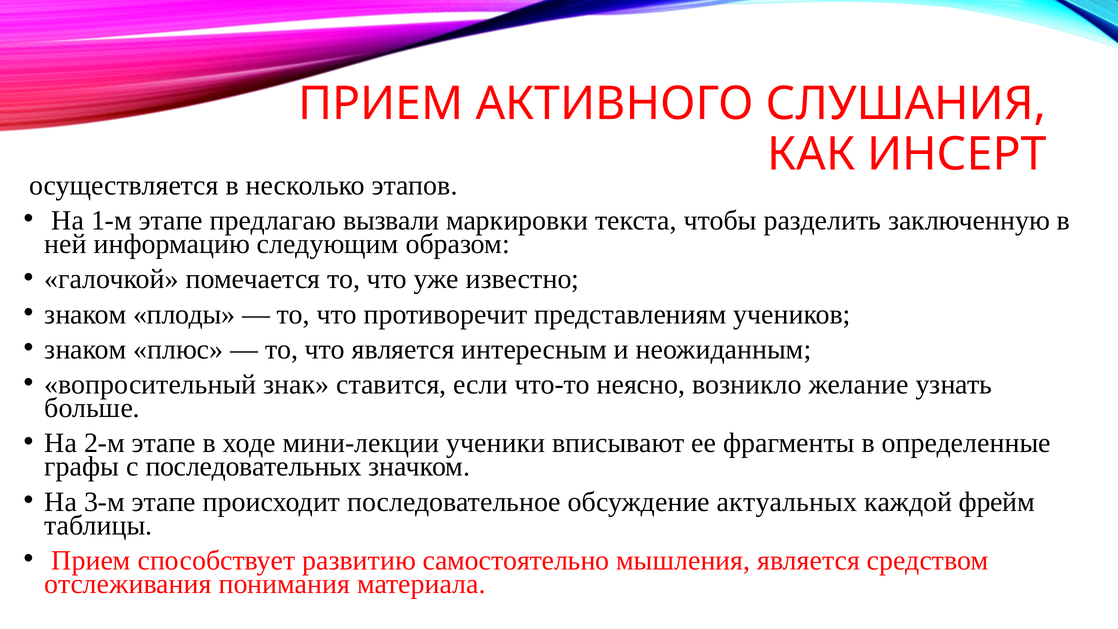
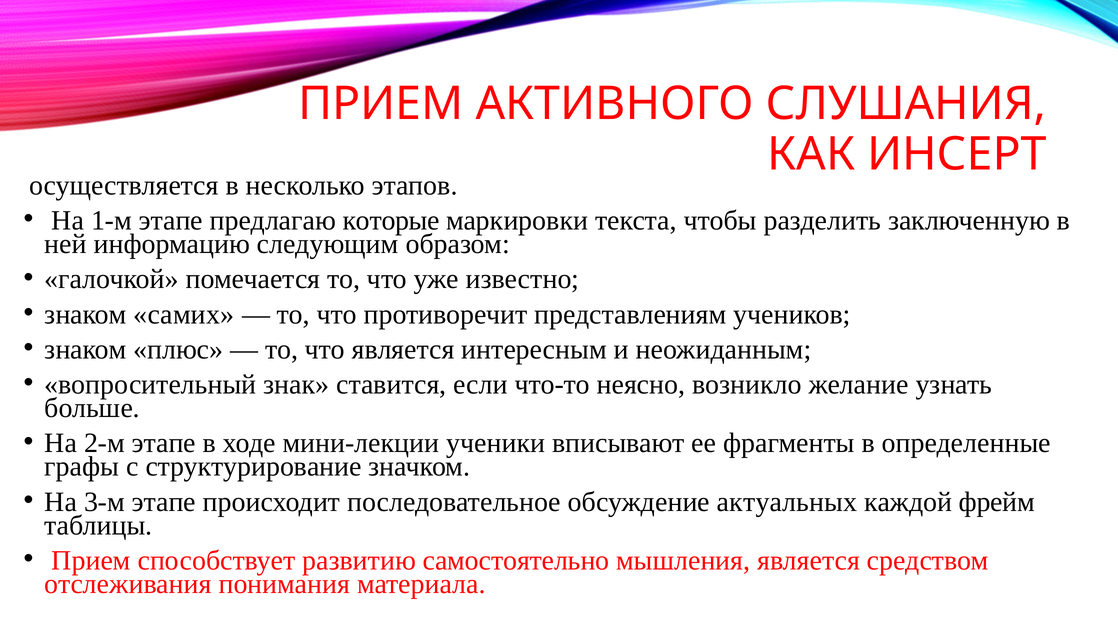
вызвали: вызвали -> которые
плоды: плоды -> самих
последовательных: последовательных -> структурирование
